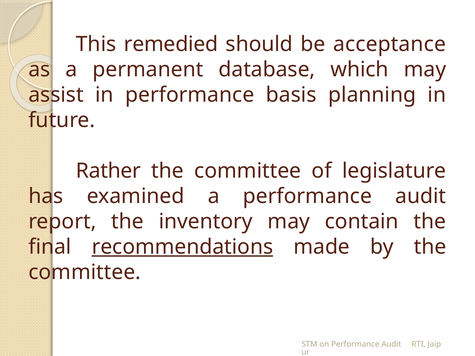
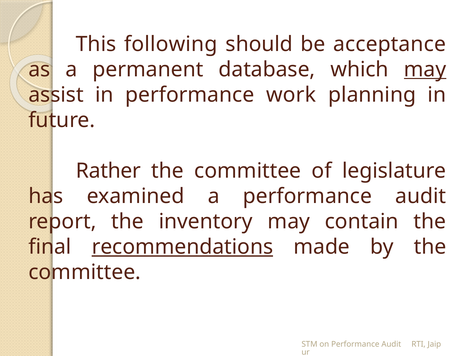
remedied: remedied -> following
may at (425, 69) underline: none -> present
basis: basis -> work
